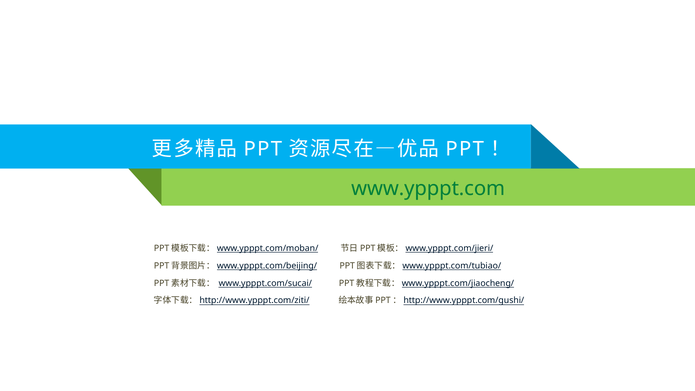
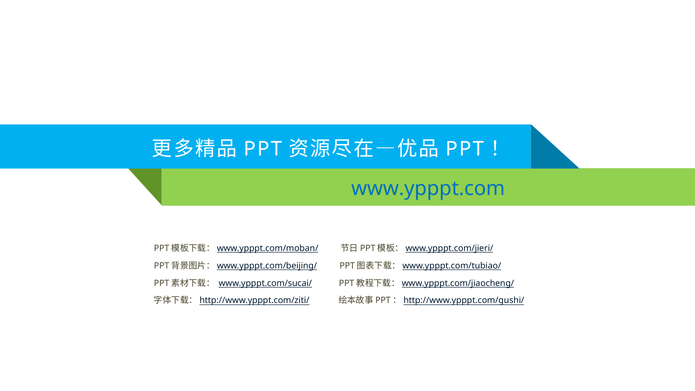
www.ypppt.com colour: green -> blue
